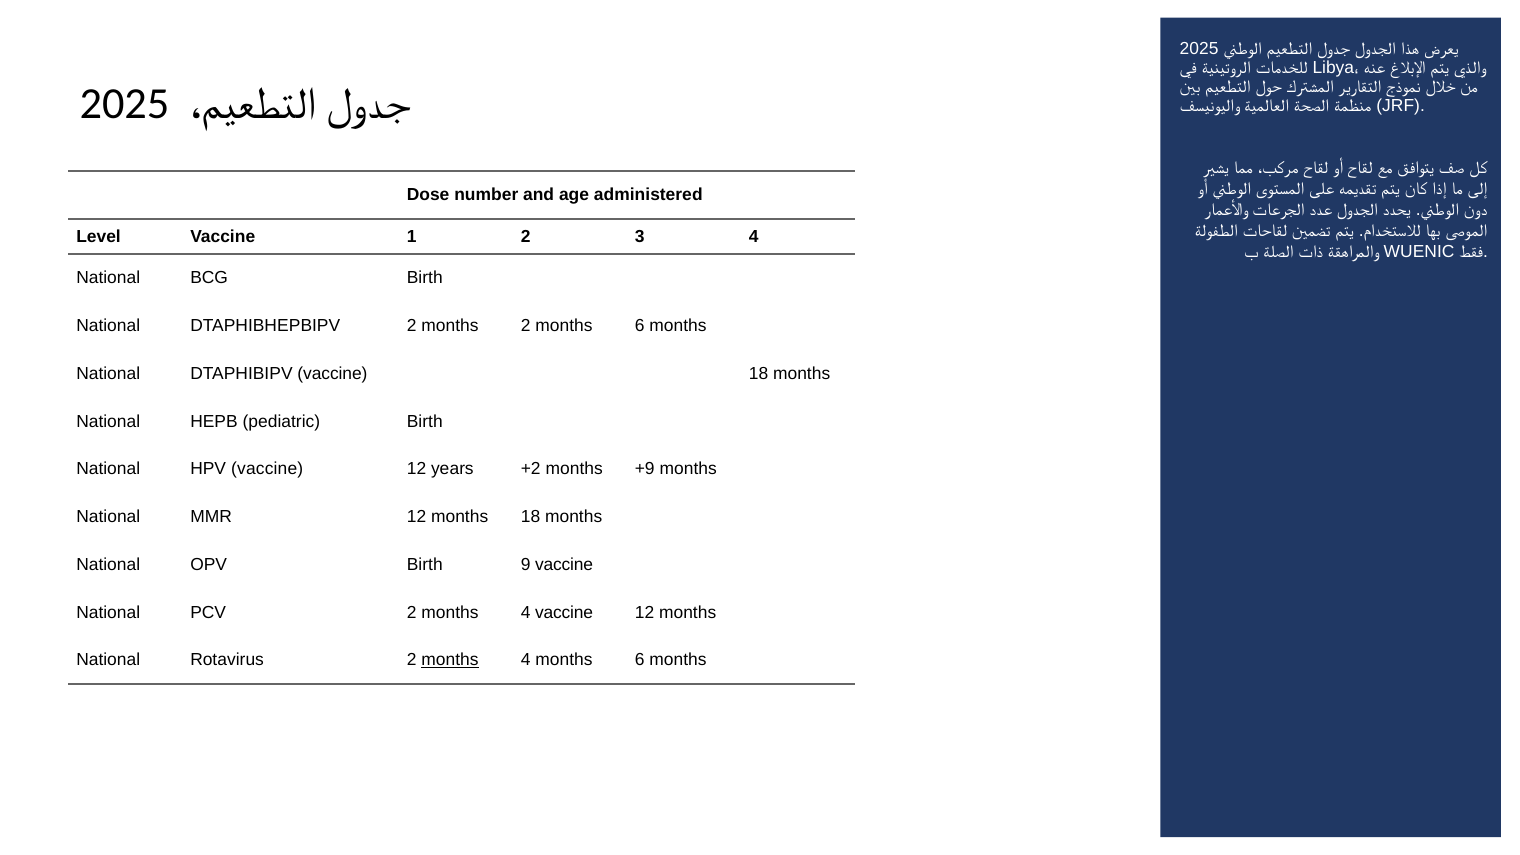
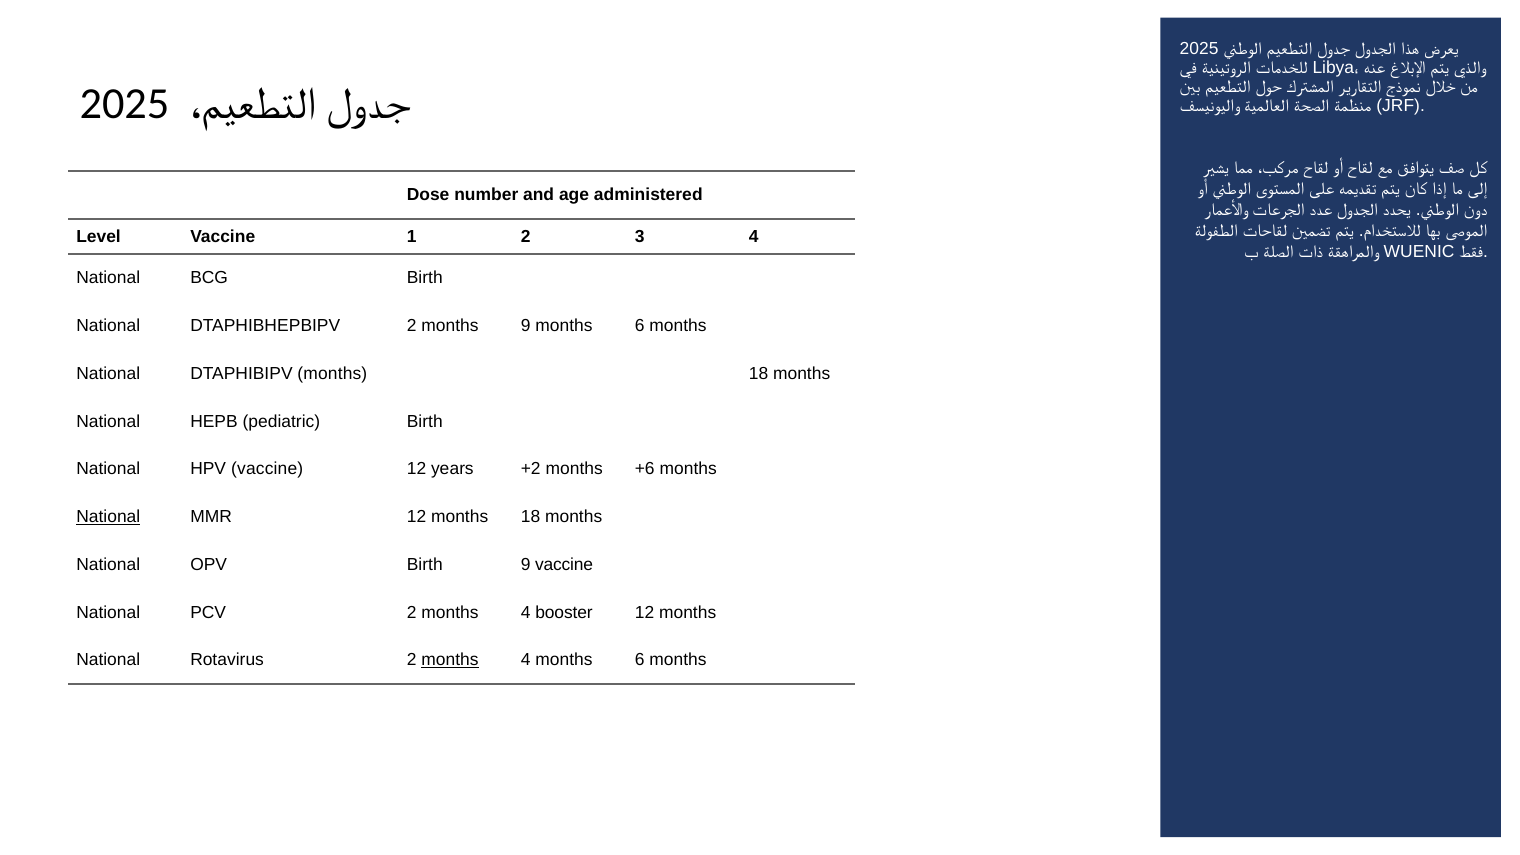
months 2: 2 -> 9
DTAPHIBIPV vaccine: vaccine -> months
+9: +9 -> +6
National at (108, 517) underline: none -> present
4 vaccine: vaccine -> booster
